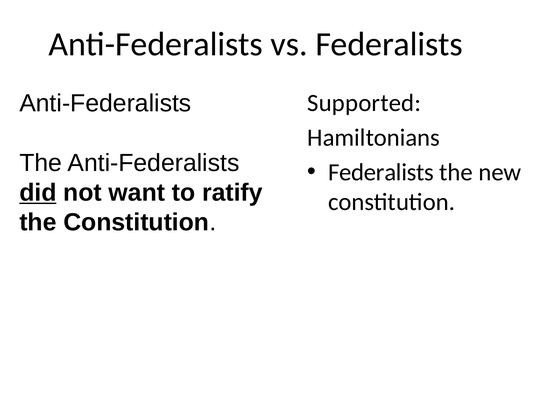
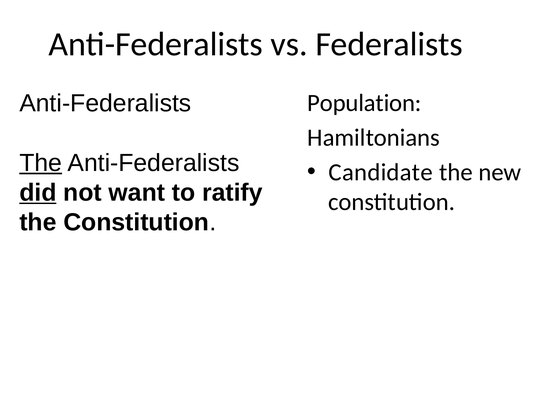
Supported: Supported -> Population
The at (41, 163) underline: none -> present
Federalists at (381, 172): Federalists -> Candidate
